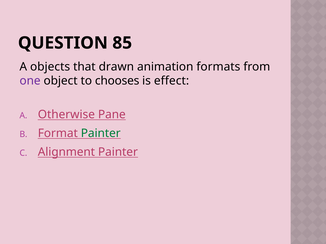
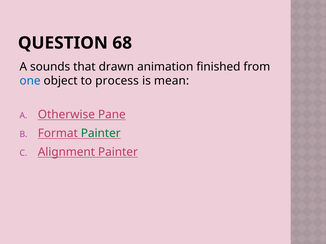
85: 85 -> 68
objects: objects -> sounds
formats: formats -> finished
one colour: purple -> blue
chooses: chooses -> process
effect: effect -> mean
